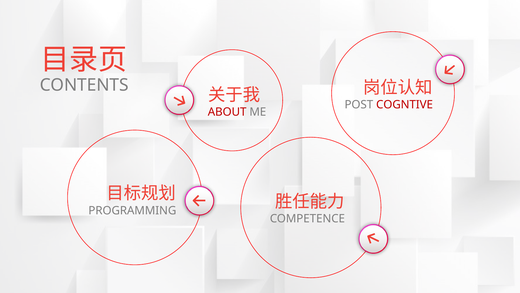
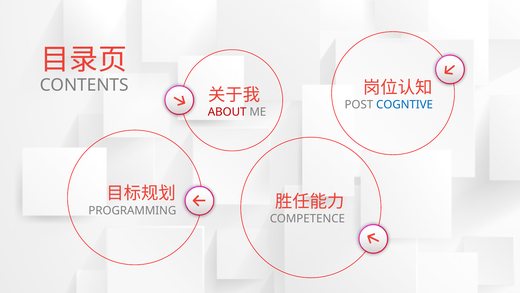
COGNTIVE colour: red -> blue
